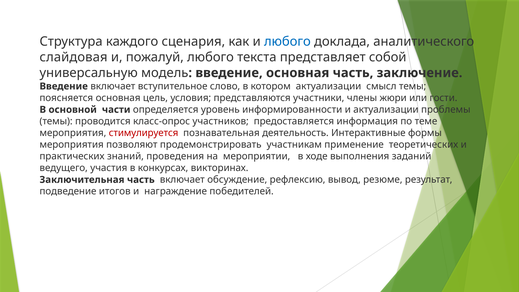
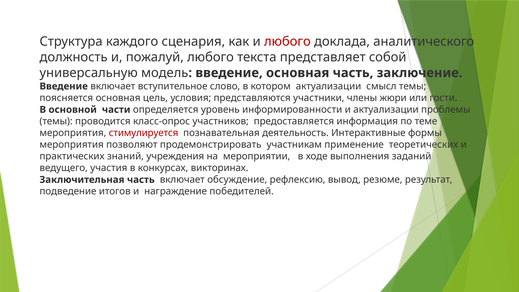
любого at (287, 42) colour: blue -> red
слайдовая: слайдовая -> должность
проведения: проведения -> учреждения
